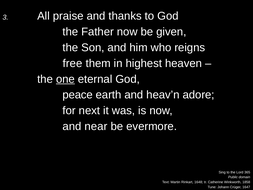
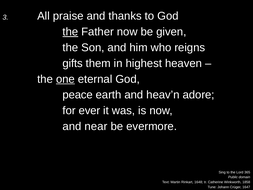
the at (70, 32) underline: none -> present
free: free -> gifts
next: next -> ever
